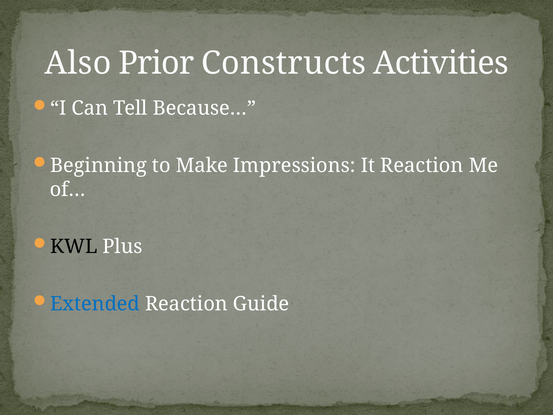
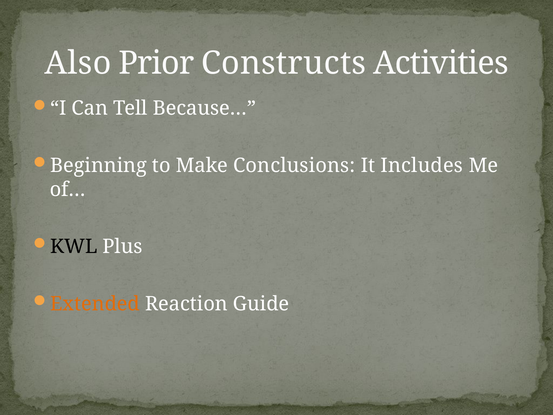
Impressions: Impressions -> Conclusions
It Reaction: Reaction -> Includes
Extended colour: blue -> orange
